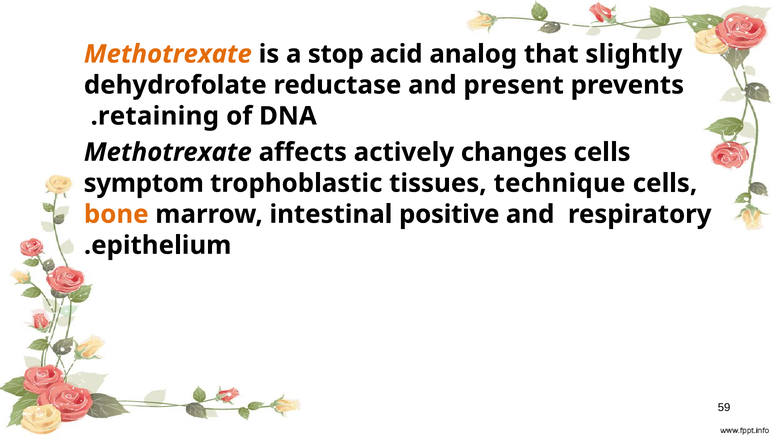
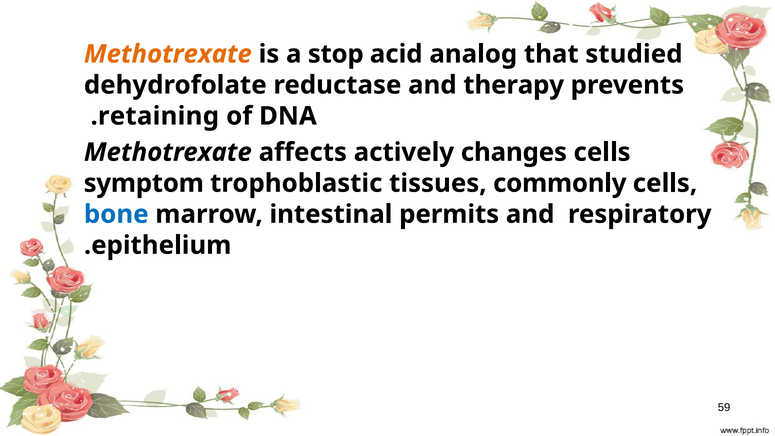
slightly: slightly -> studied
present: present -> therapy
technique: technique -> commonly
bone colour: orange -> blue
positive: positive -> permits
